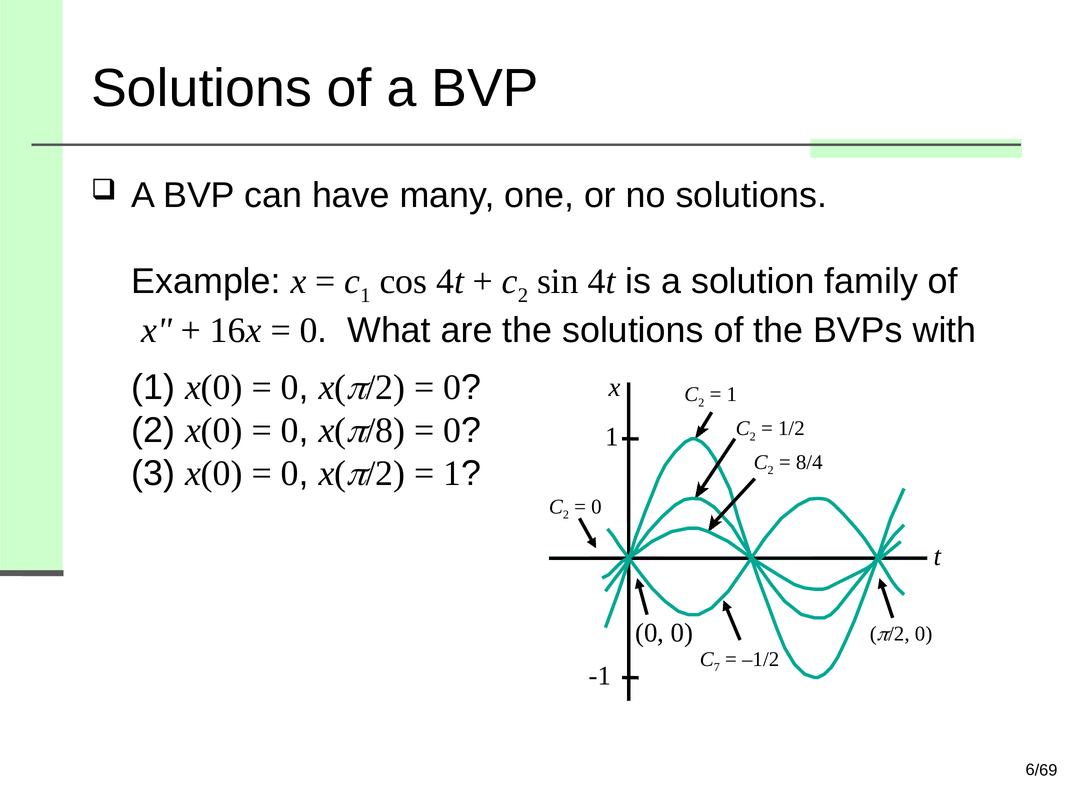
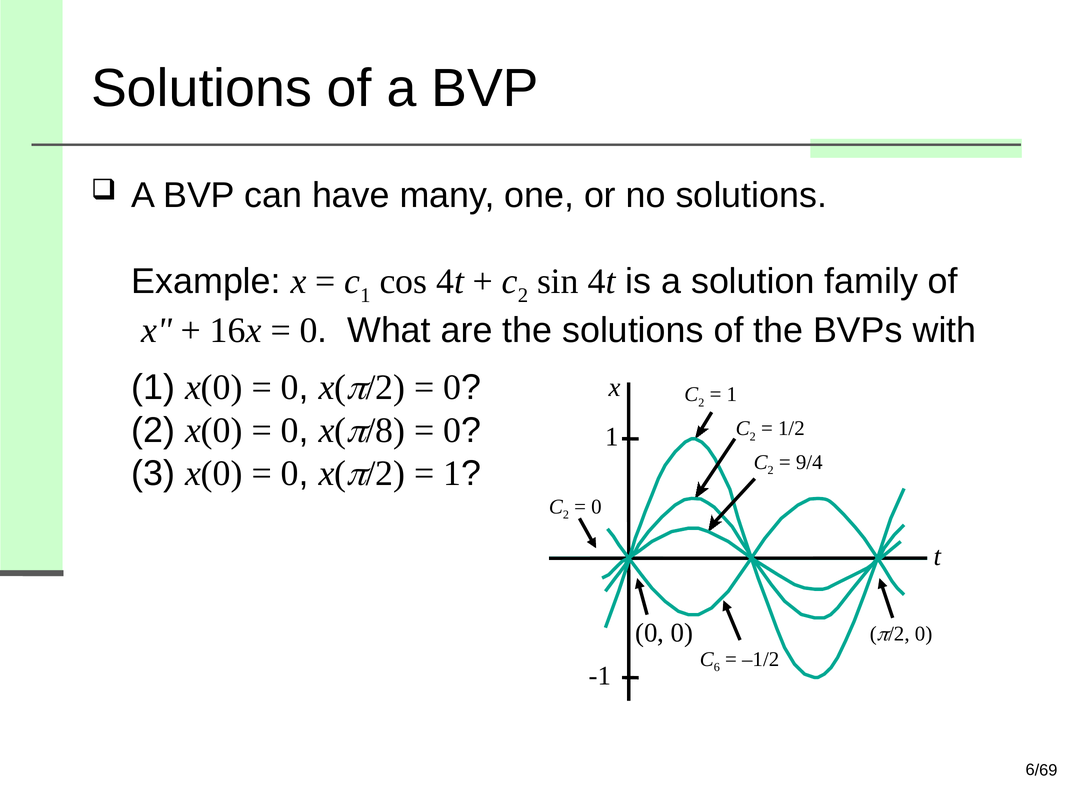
8/4: 8/4 -> 9/4
7 at (717, 668): 7 -> 6
